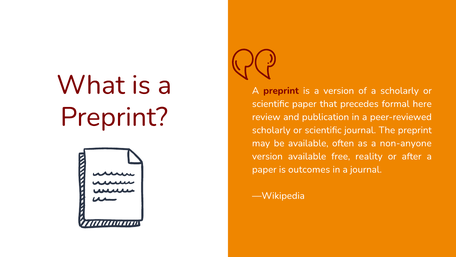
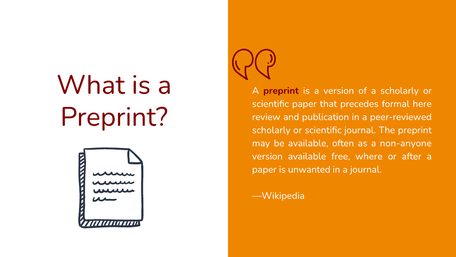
reality: reality -> where
outcomes: outcomes -> unwanted
